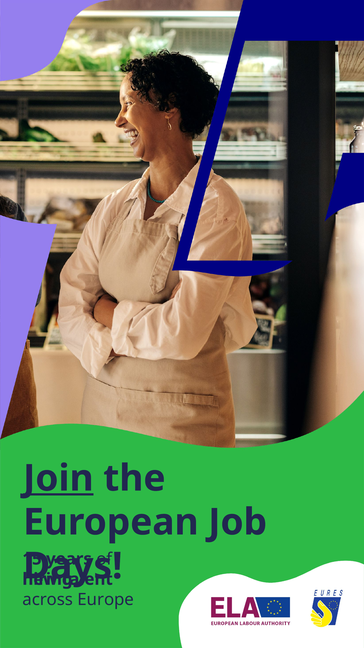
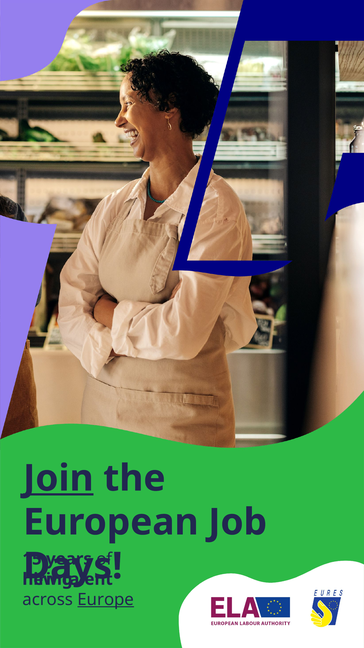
Europe underline: none -> present
